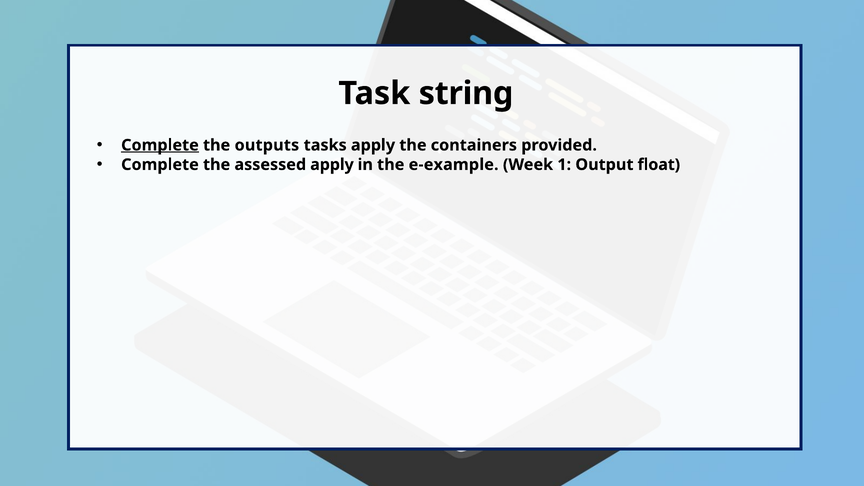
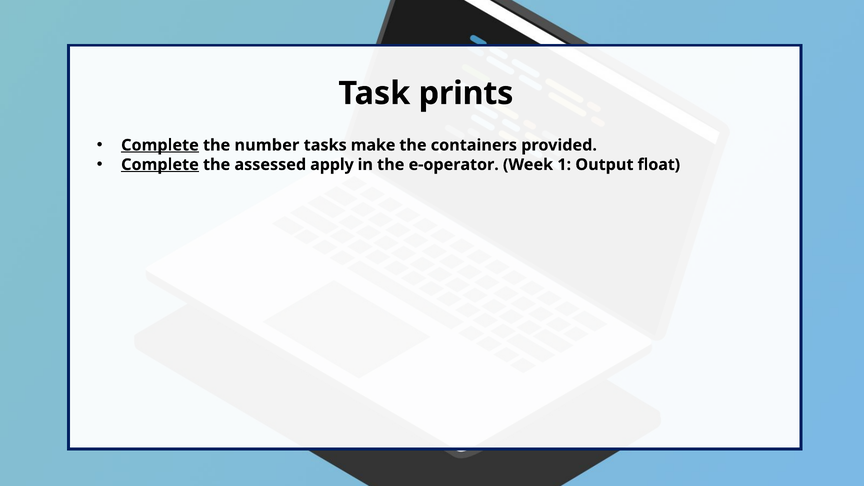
string: string -> prints
outputs: outputs -> number
tasks apply: apply -> make
Complete at (160, 165) underline: none -> present
e-example: e-example -> e-operator
